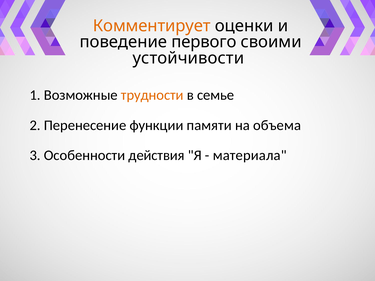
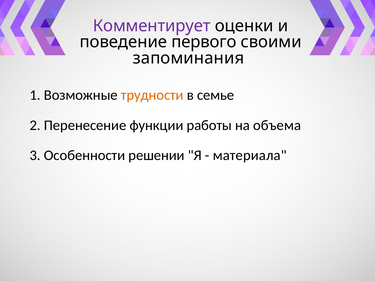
Комментирует colour: orange -> purple
устойчивости: устойчивости -> запоминания
памяти: памяти -> работы
действия: действия -> решении
